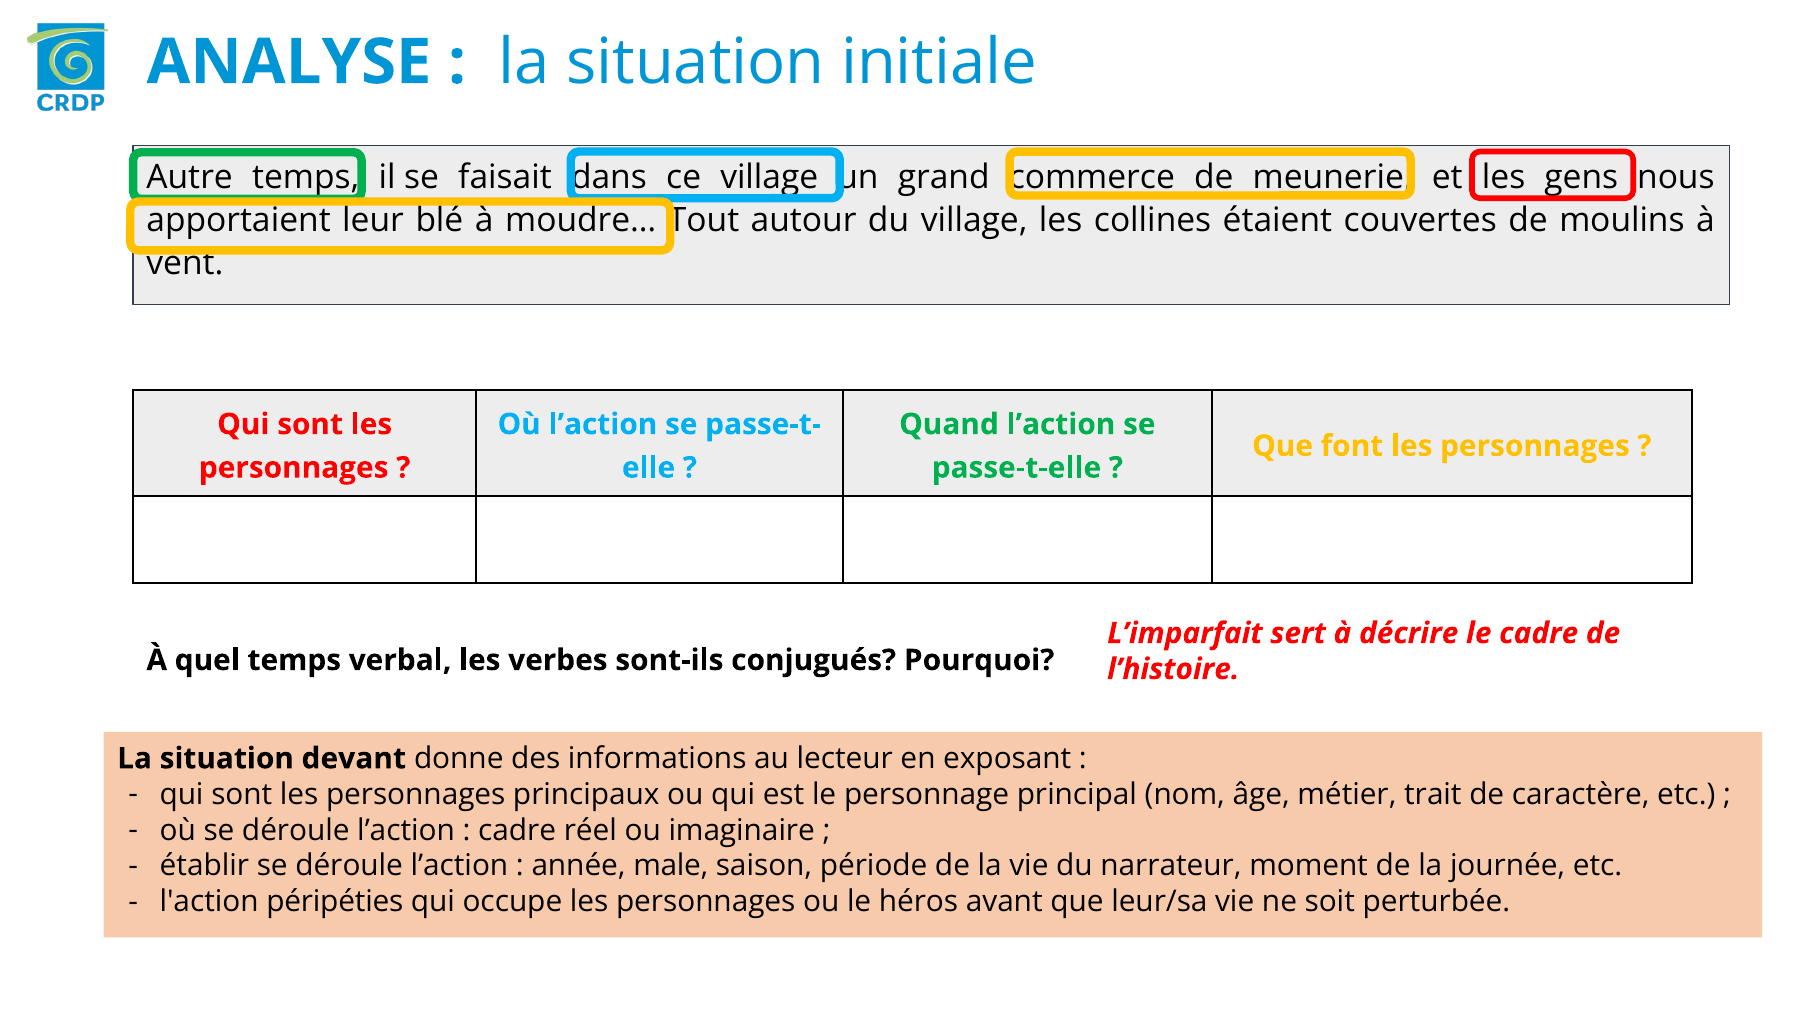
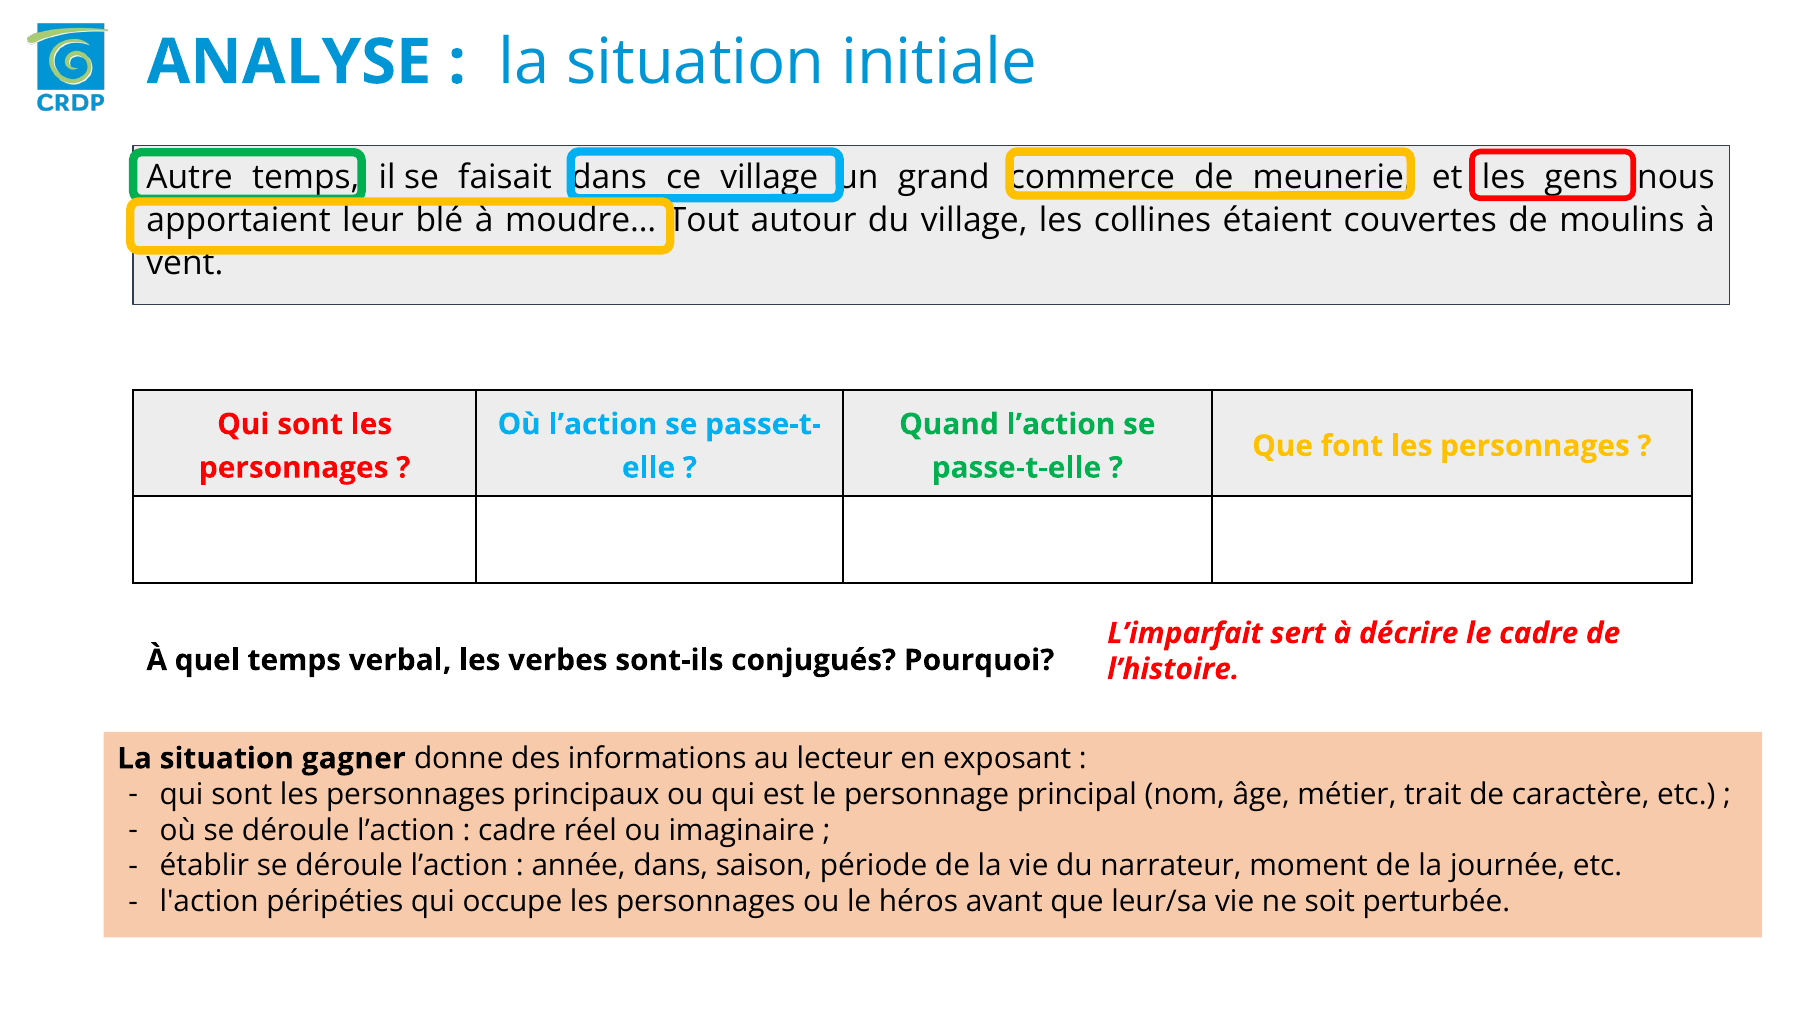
devant: devant -> gagner
année male: male -> dans
